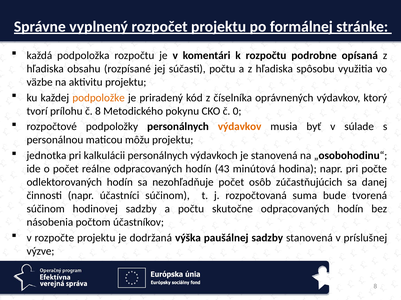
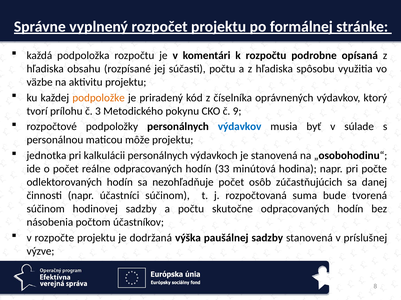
č 8: 8 -> 3
0: 0 -> 9
výdavkov at (240, 127) colour: orange -> blue
môžu: môžu -> môže
43: 43 -> 33
